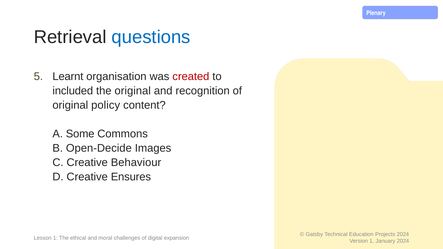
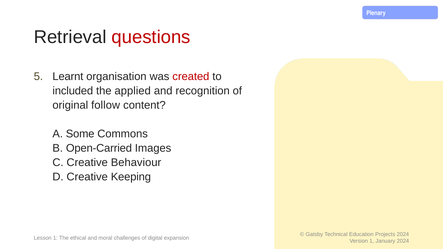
questions colour: blue -> red
the original: original -> applied
policy: policy -> follow
Open-Decide: Open-Decide -> Open-Carried
Ensures: Ensures -> Keeping
